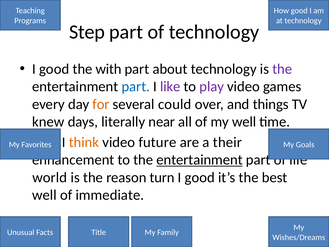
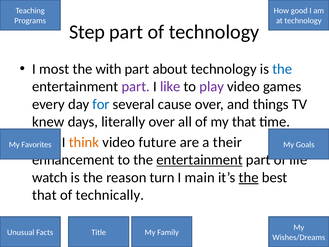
good at (54, 69): good -> most
the at (282, 69) colour: purple -> blue
part at (136, 87) colour: blue -> purple
for colour: orange -> blue
could: could -> cause
literally near: near -> over
my well: well -> that
world: world -> watch
good at (200, 177): good -> main
the at (249, 177) underline: none -> present
well at (44, 195): well -> that
immediate: immediate -> technically
